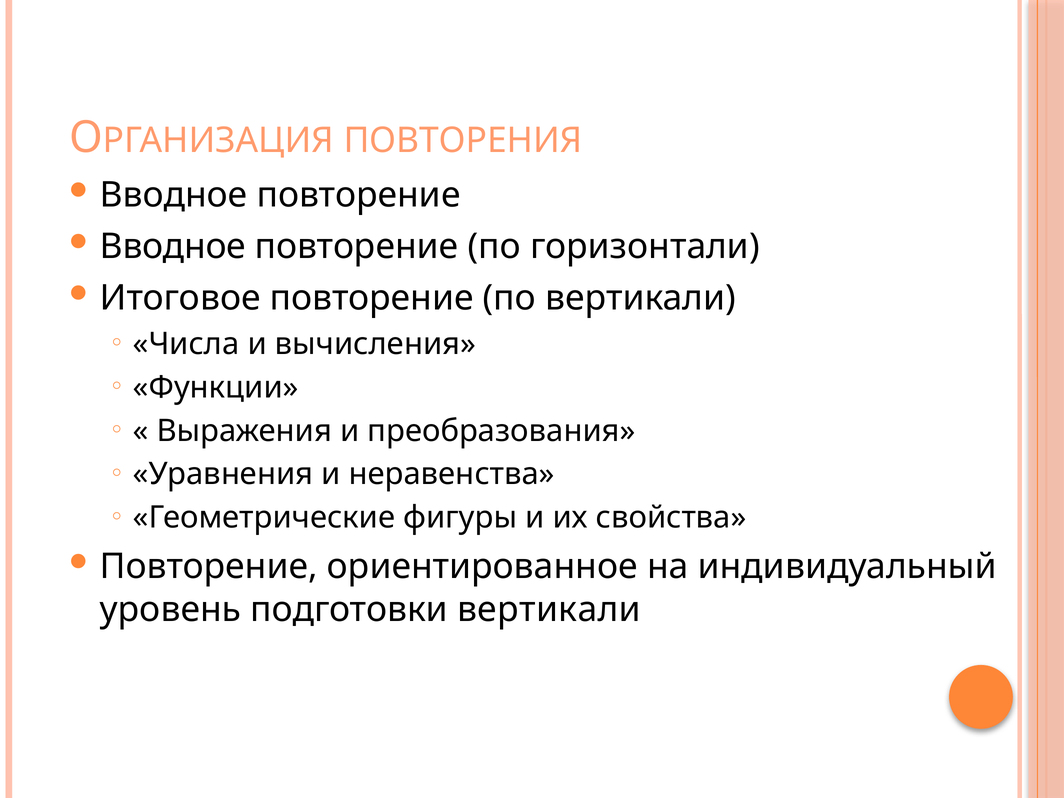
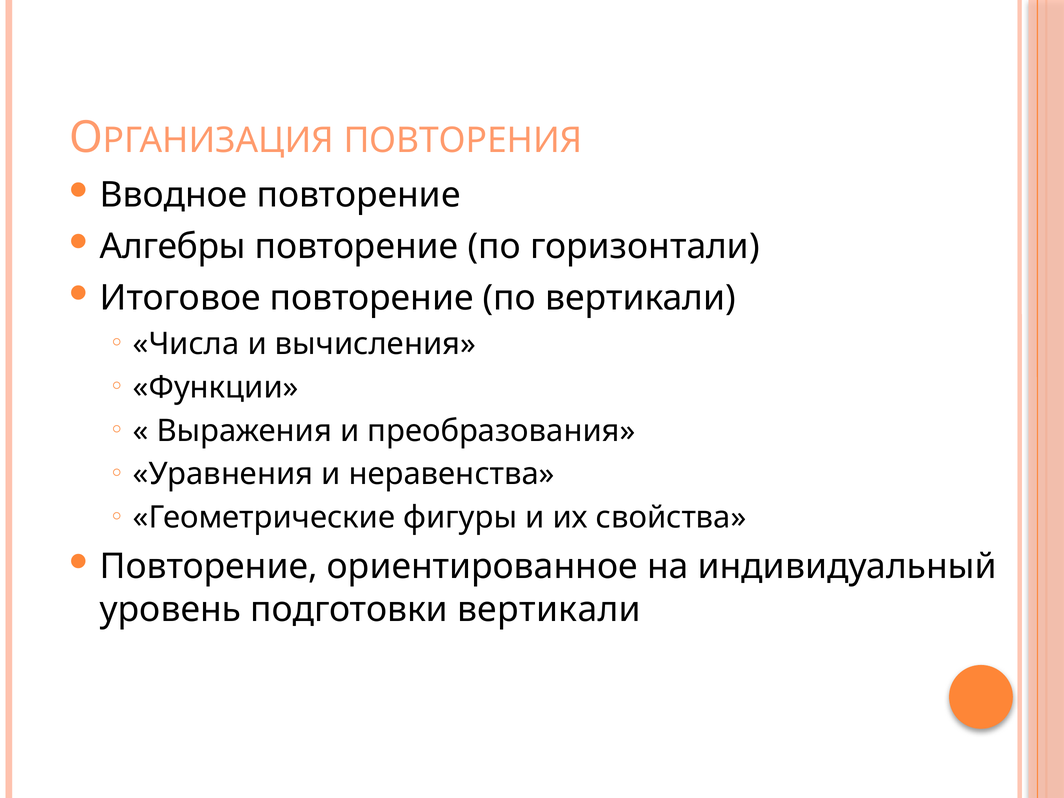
Вводное at (173, 247): Вводное -> Алгебры
